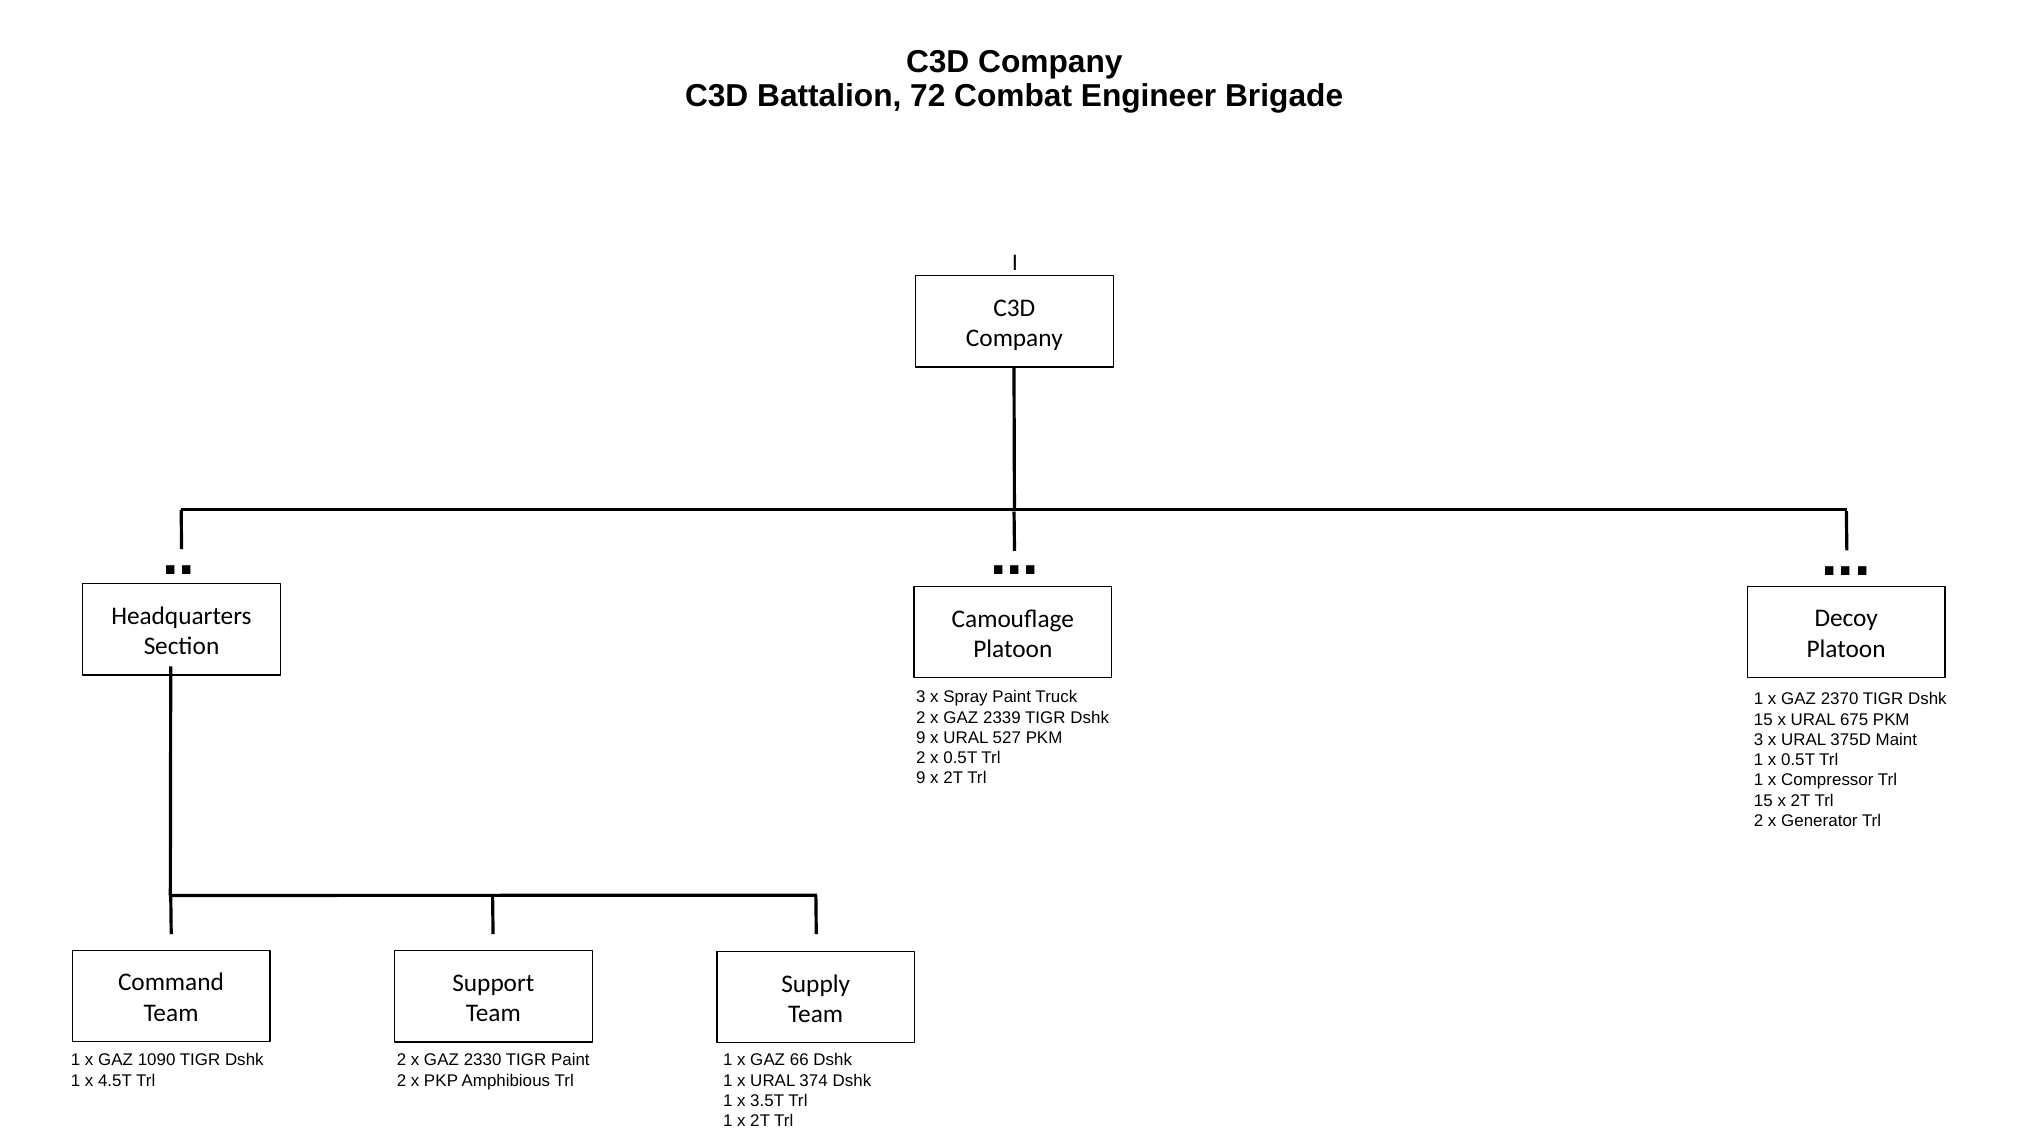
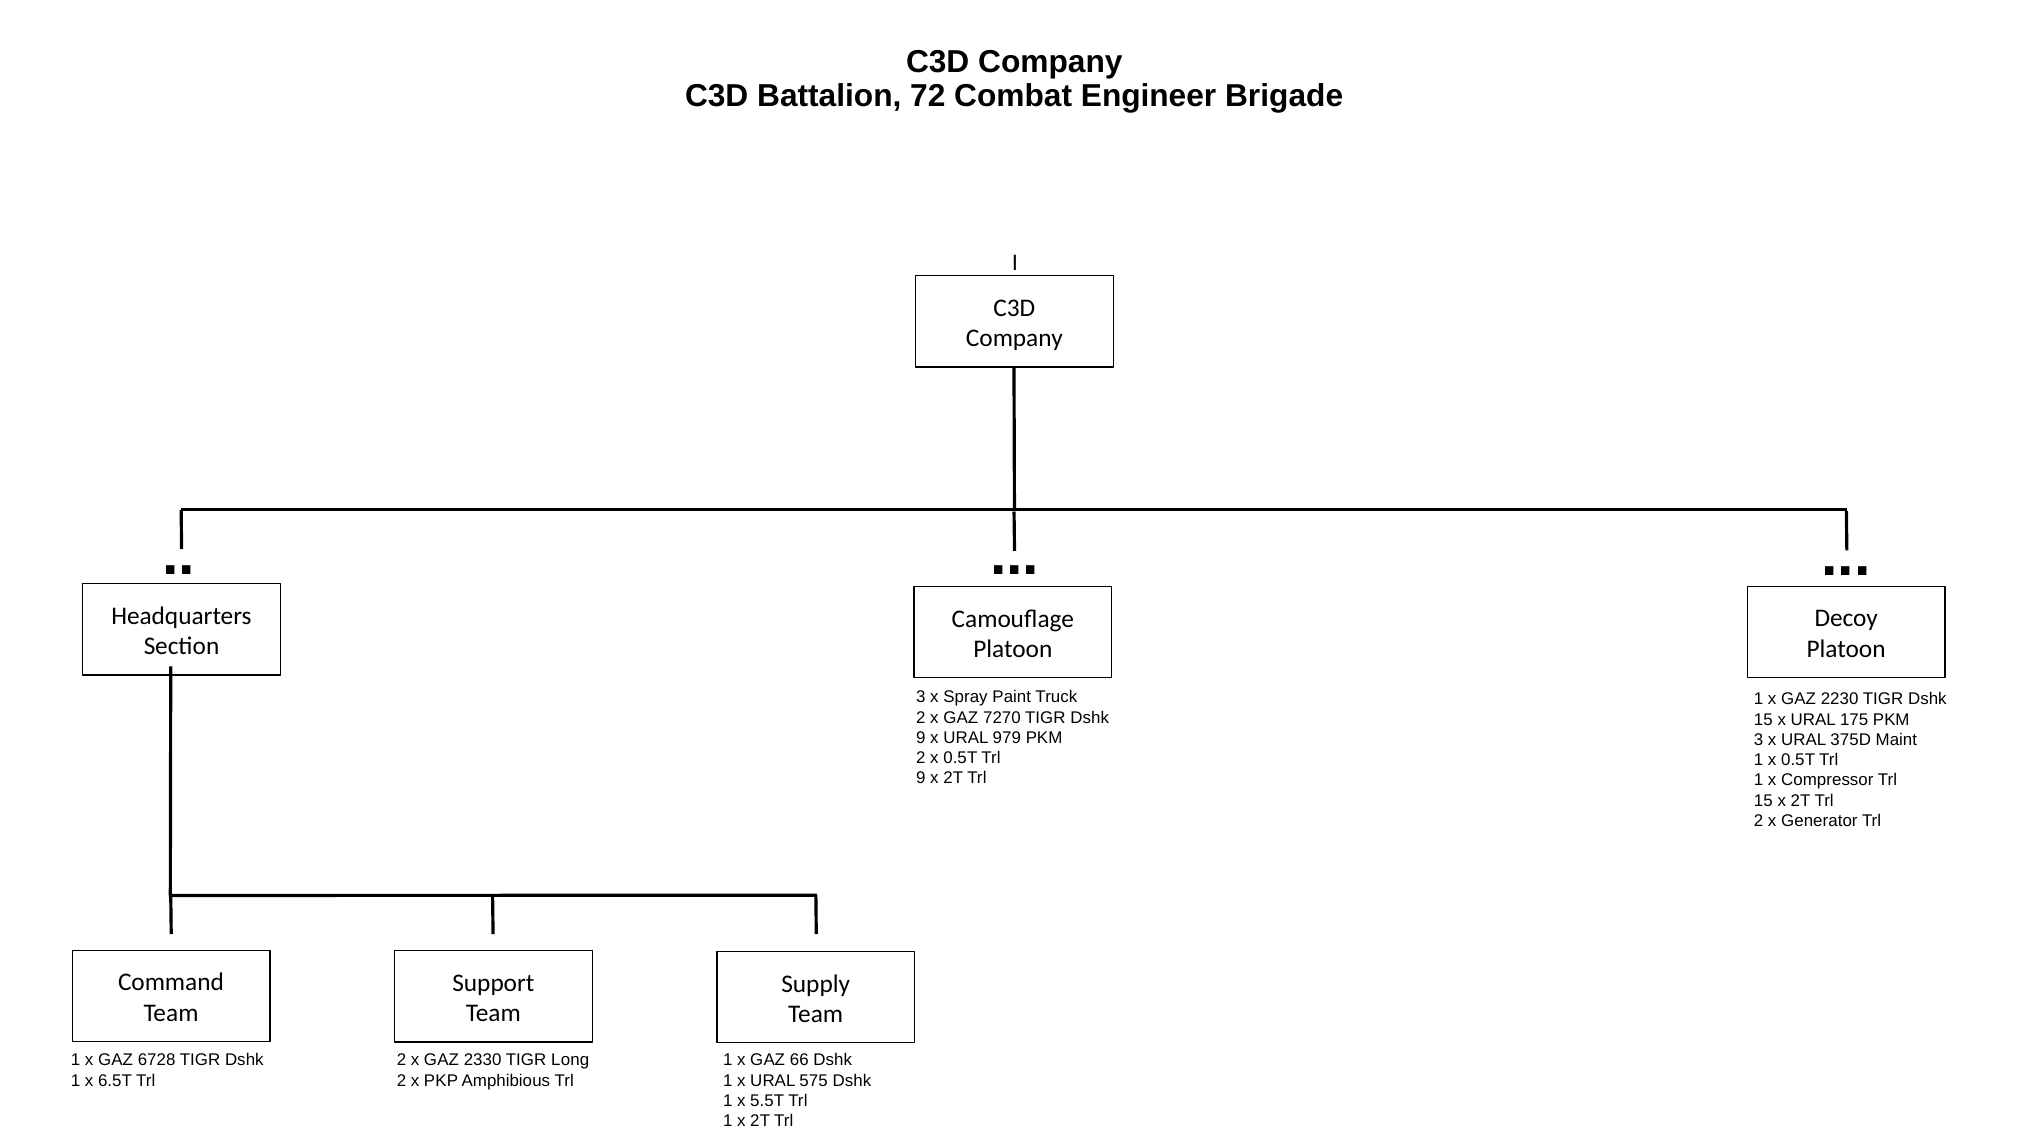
2370: 2370 -> 2230
2339: 2339 -> 7270
675: 675 -> 175
527: 527 -> 979
1090: 1090 -> 6728
TIGR Paint: Paint -> Long
4.5T: 4.5T -> 6.5T
374: 374 -> 575
3.5T: 3.5T -> 5.5T
